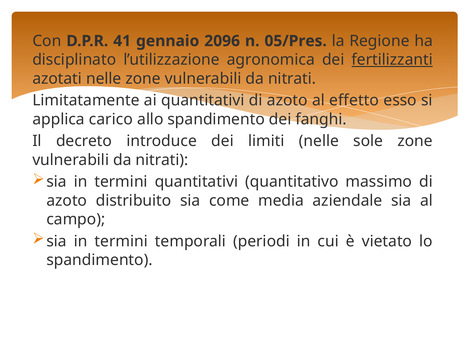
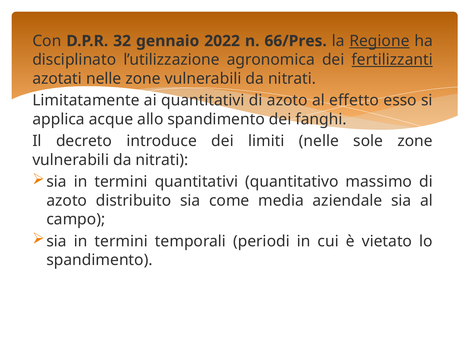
41: 41 -> 32
2096: 2096 -> 2022
05/Pres: 05/Pres -> 66/Pres
Regione underline: none -> present
carico: carico -> acque
